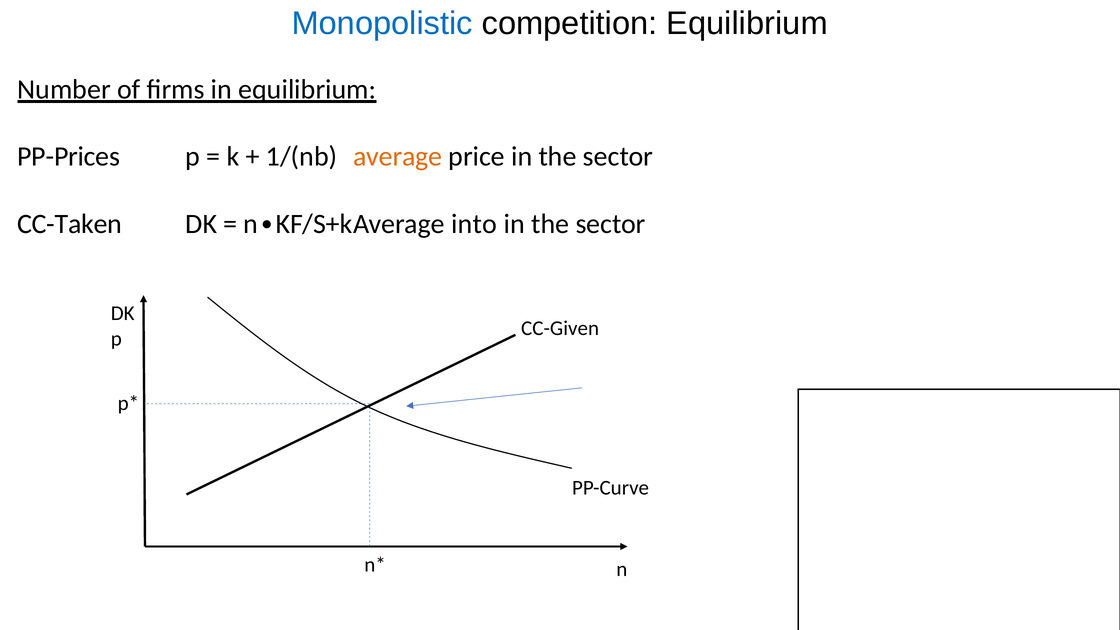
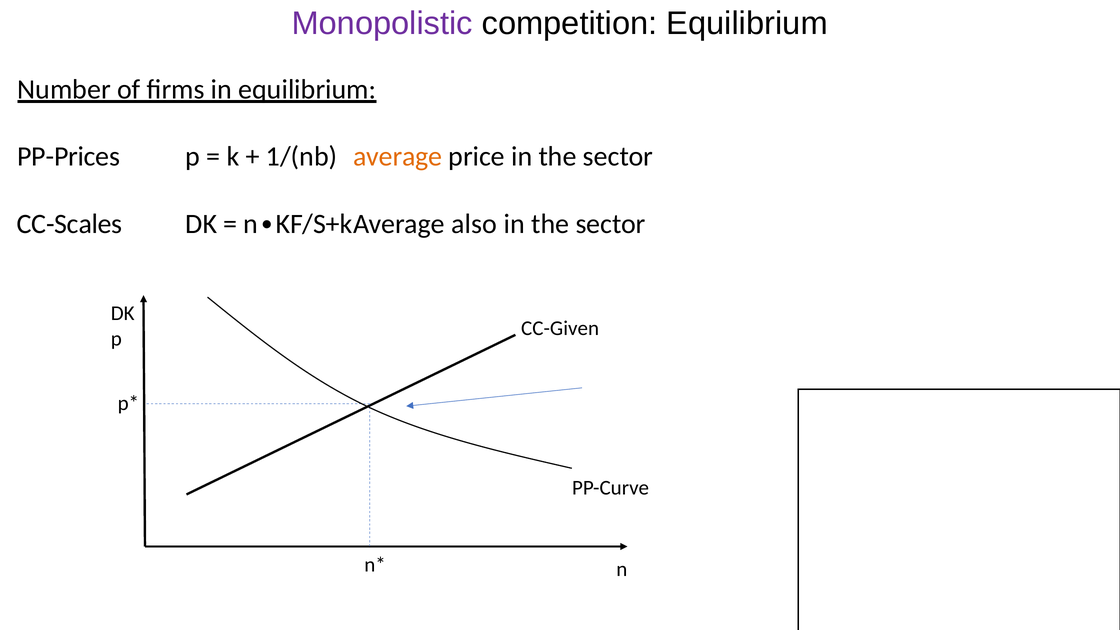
Monopolistic colour: blue -> purple
into: into -> also
CC-Taken: CC-Taken -> CC-Scales
